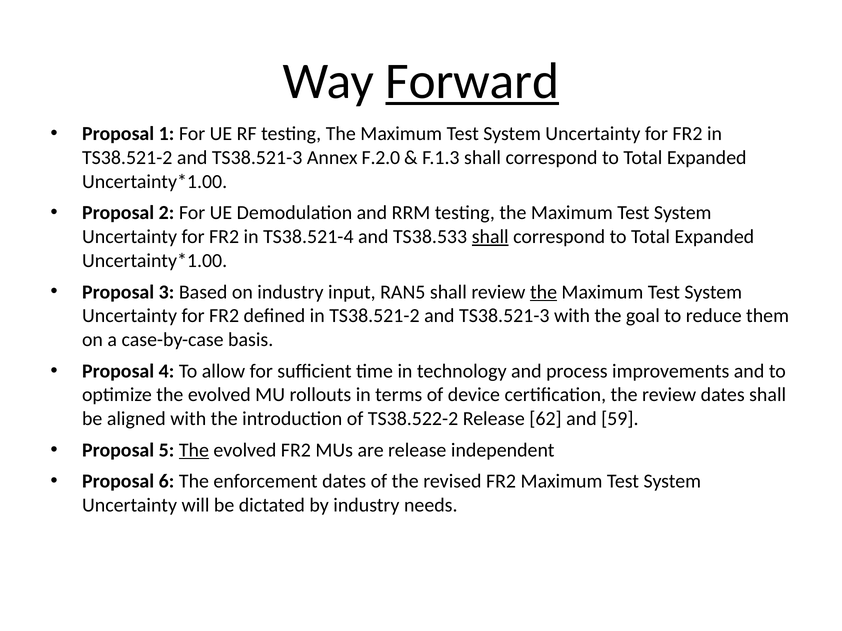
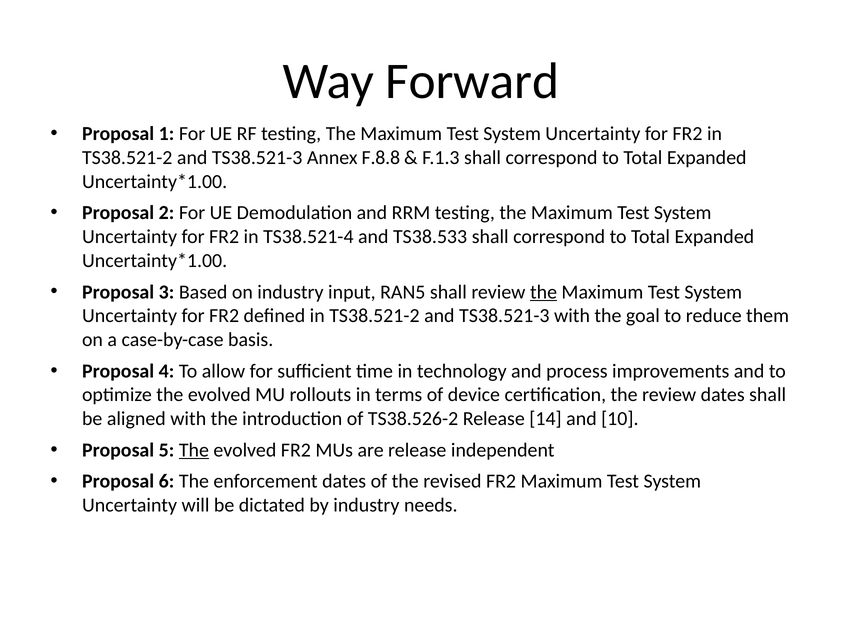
Forward underline: present -> none
F.2.0: F.2.0 -> F.8.8
shall at (490, 237) underline: present -> none
TS38.522-2: TS38.522-2 -> TS38.526-2
62: 62 -> 14
59: 59 -> 10
